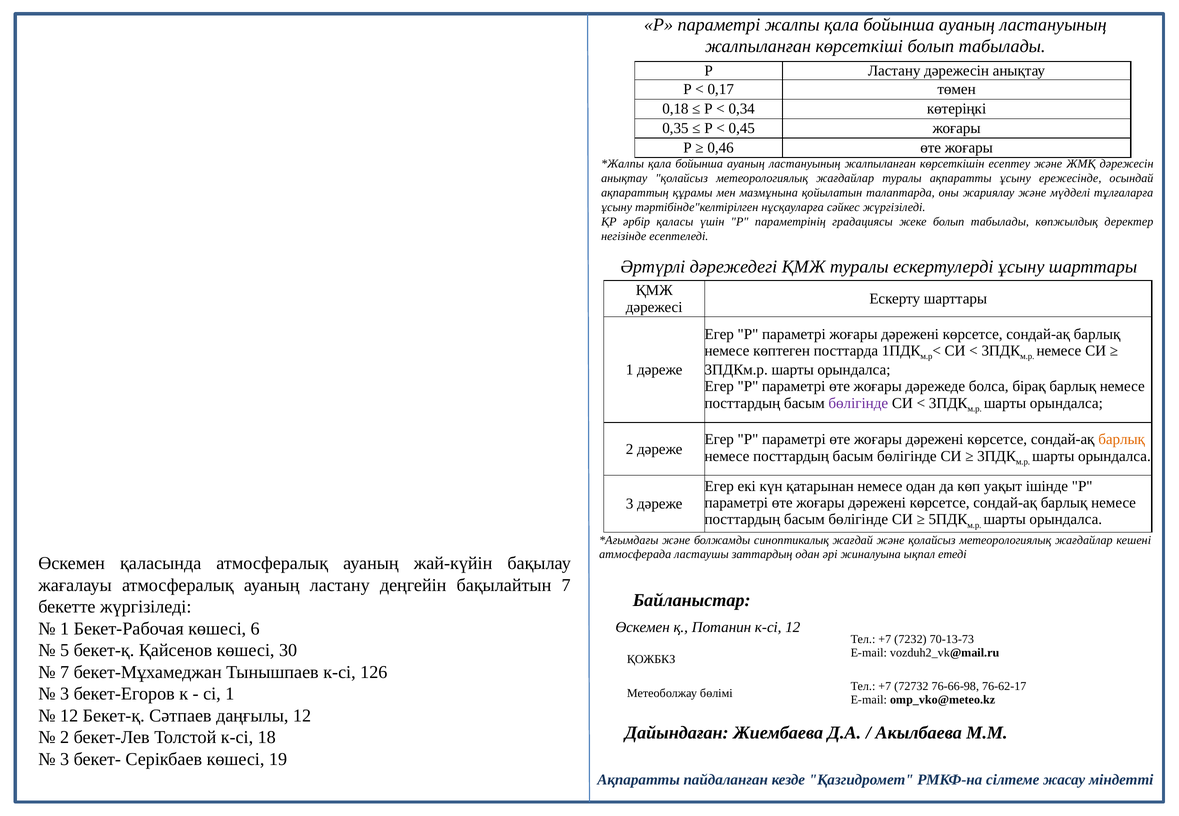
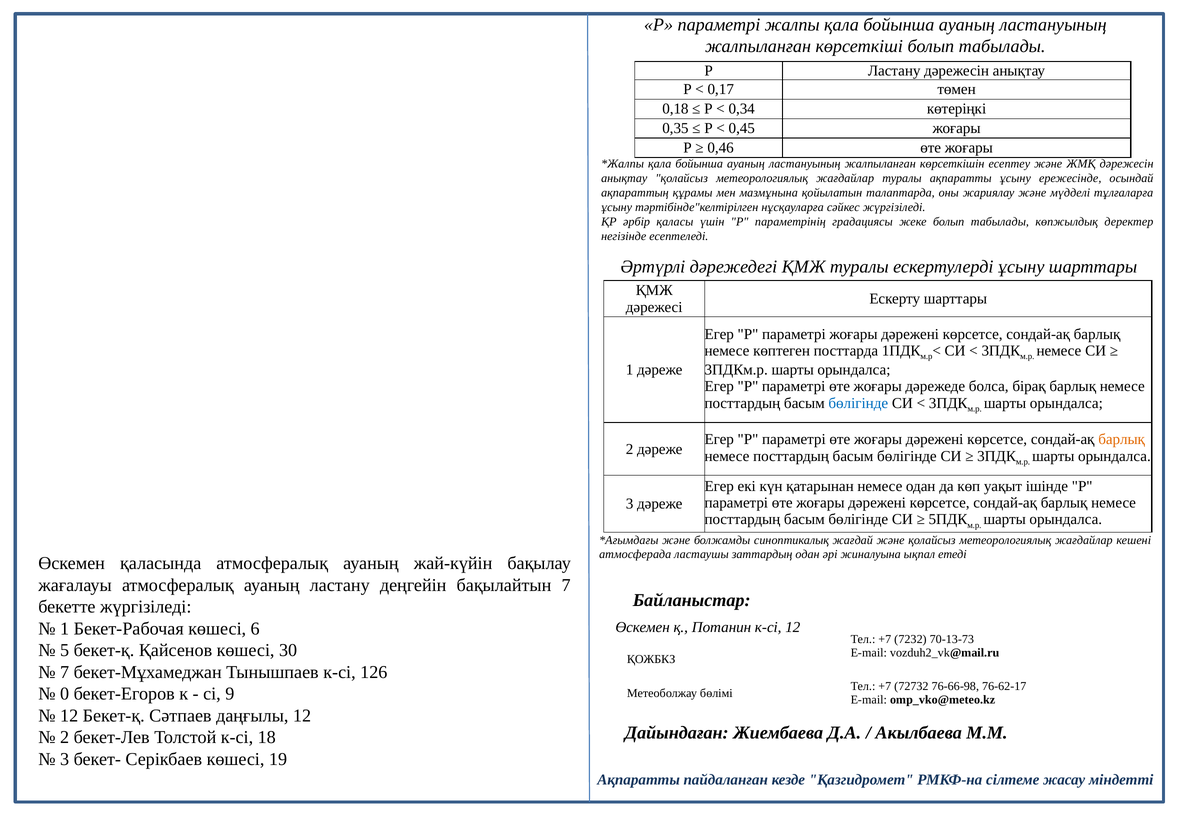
бөлігінде at (858, 403) colour: purple -> blue
3 at (65, 694): 3 -> 0
сі 1: 1 -> 9
